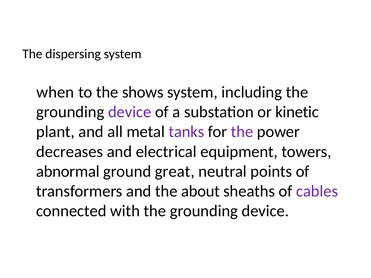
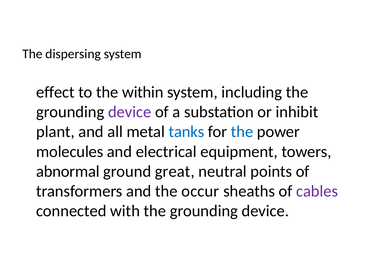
when: when -> effect
shows: shows -> within
kinetic: kinetic -> inhibit
tanks colour: purple -> blue
the at (242, 132) colour: purple -> blue
decreases: decreases -> molecules
about: about -> occur
